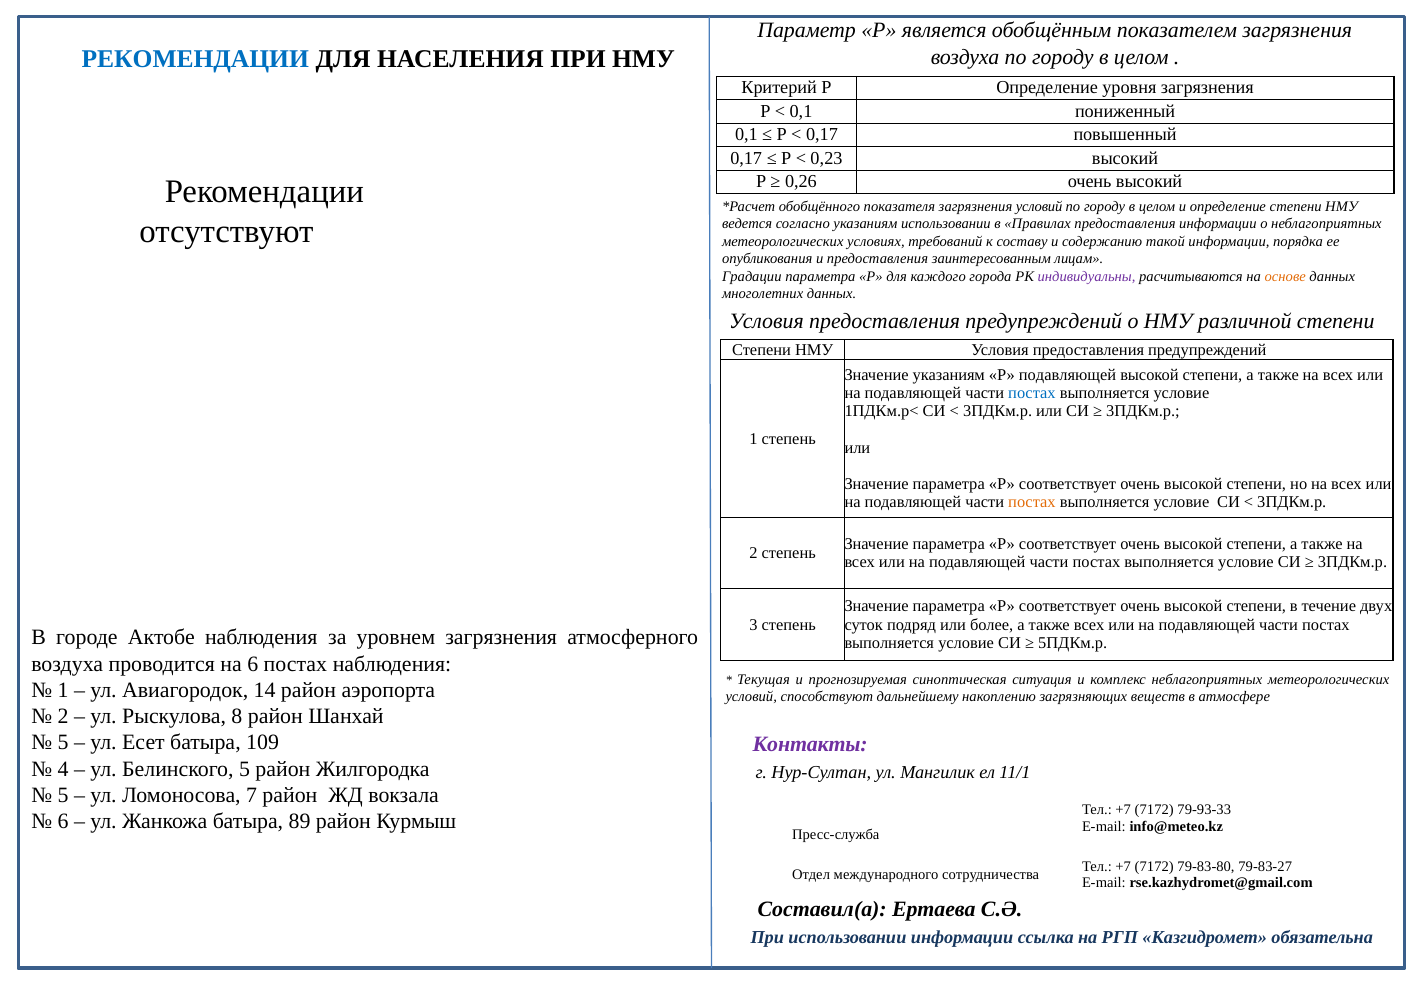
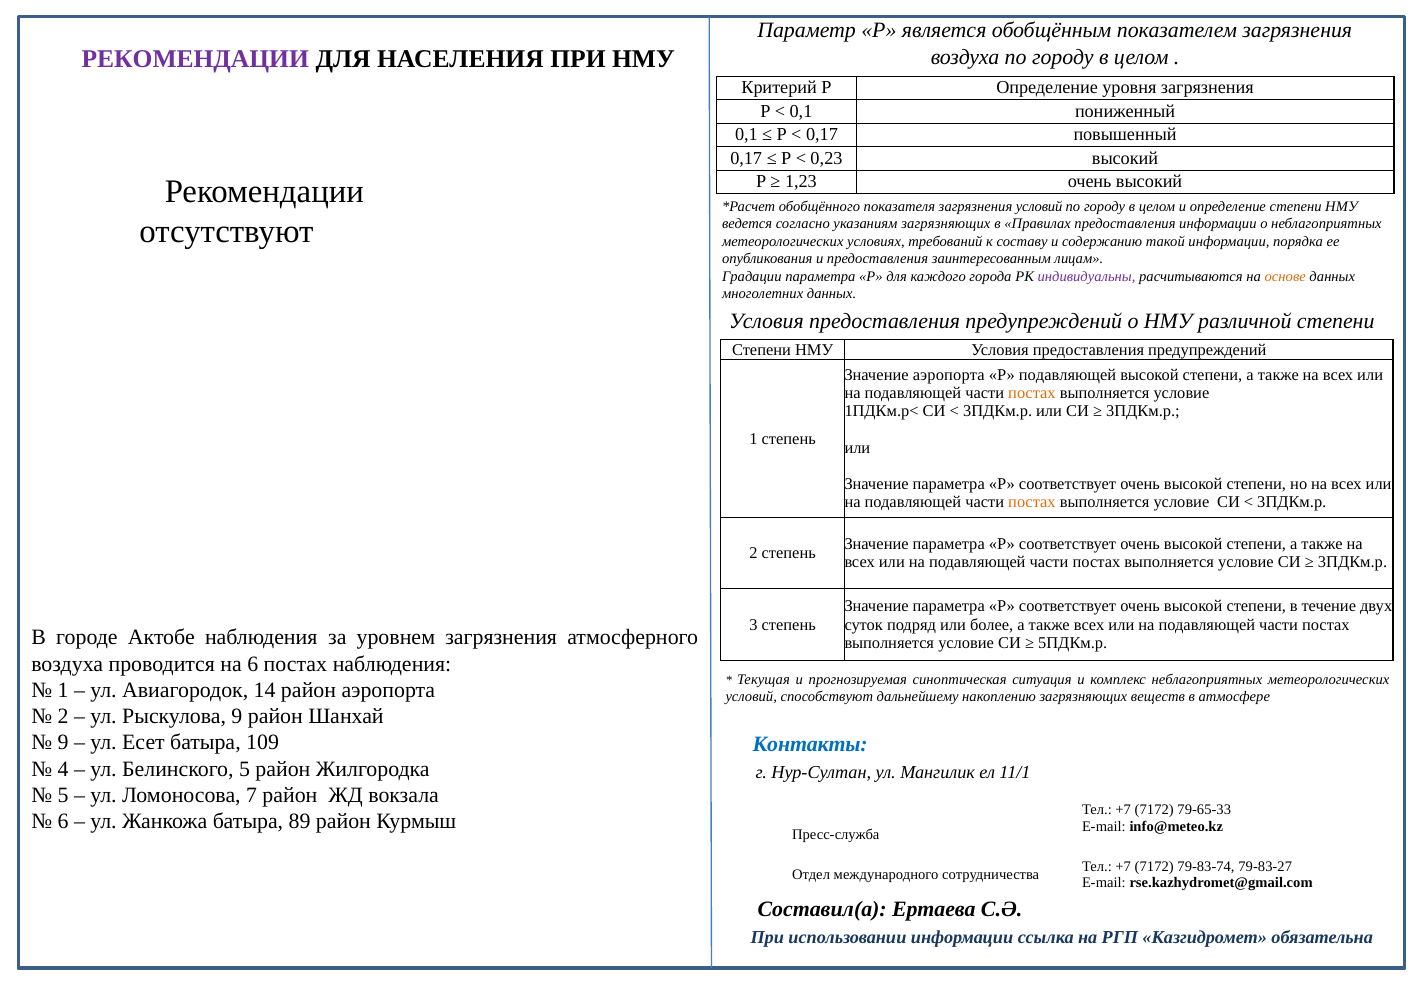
РЕКОМЕНДАЦИИ at (195, 59) colour: blue -> purple
0,26: 0,26 -> 1,23
указаниям использовании: использовании -> загрязняющих
Значение указаниям: указаниям -> аэропорта
постах at (1032, 393) colour: blue -> orange
Рыскулова 8: 8 -> 9
5 at (63, 743): 5 -> 9
Контакты colour: purple -> blue
79-93-33: 79-93-33 -> 79-65-33
79-83-80: 79-83-80 -> 79-83-74
